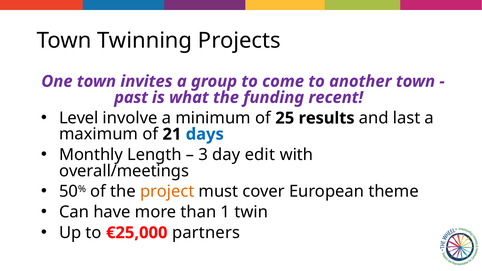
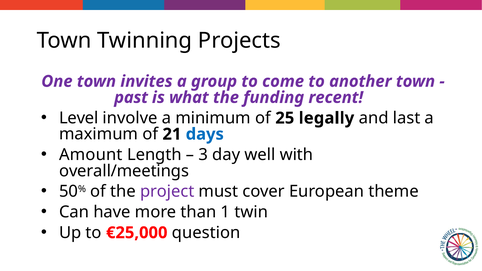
results: results -> legally
Monthly: Monthly -> Amount
edit: edit -> well
project colour: orange -> purple
partners: partners -> question
